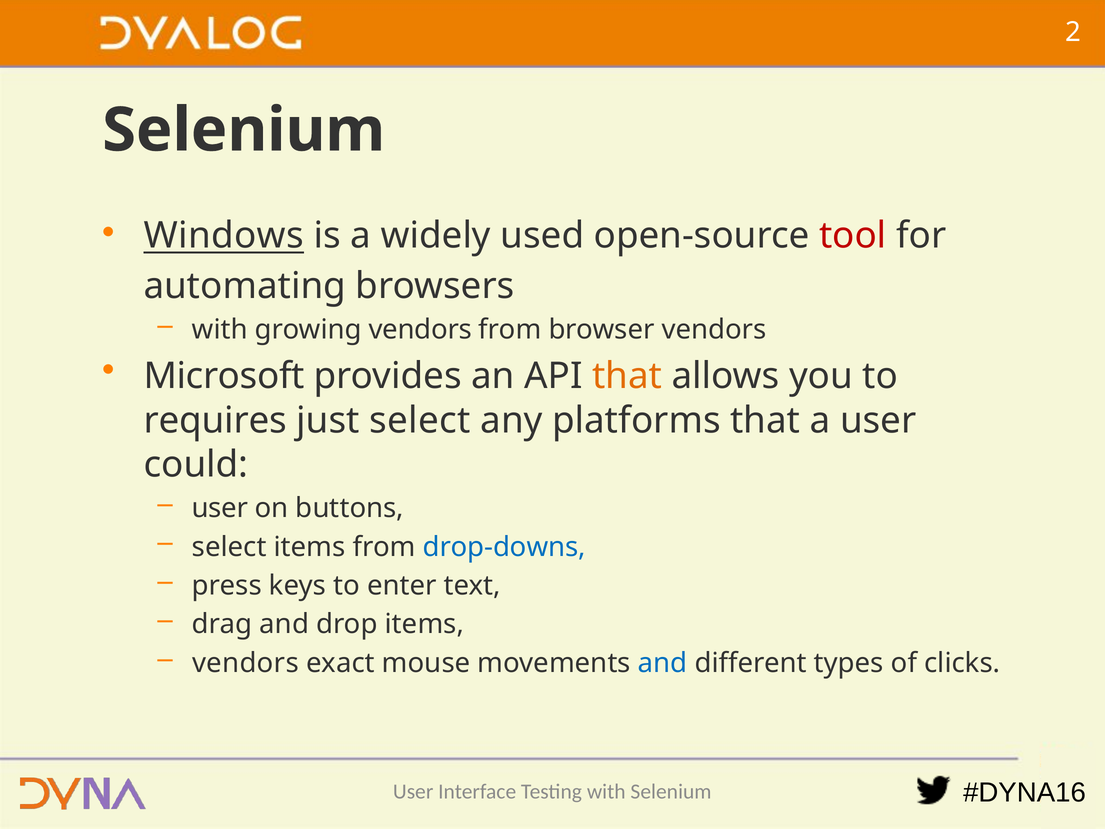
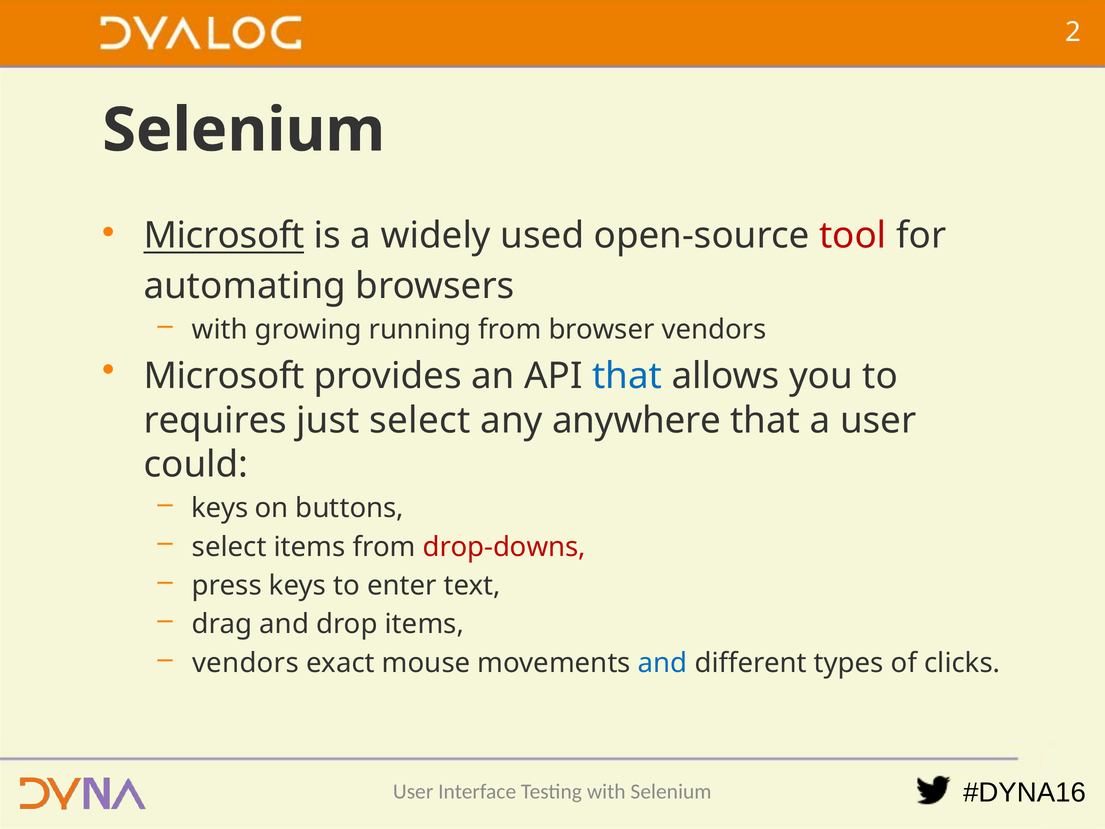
Windows at (224, 236): Windows -> Microsoft
growing vendors: vendors -> running
that at (627, 376) colour: orange -> blue
platforms: platforms -> anywhere
user at (220, 508): user -> keys
drop-downs colour: blue -> red
